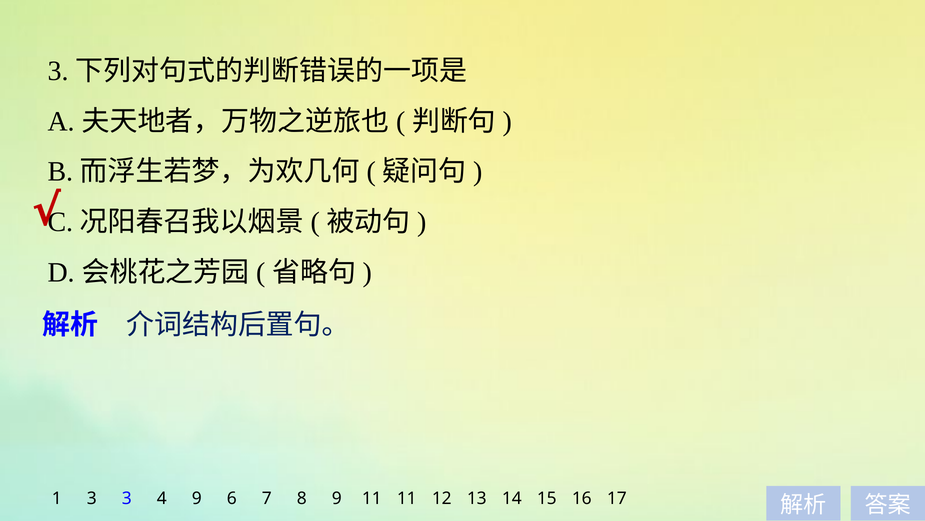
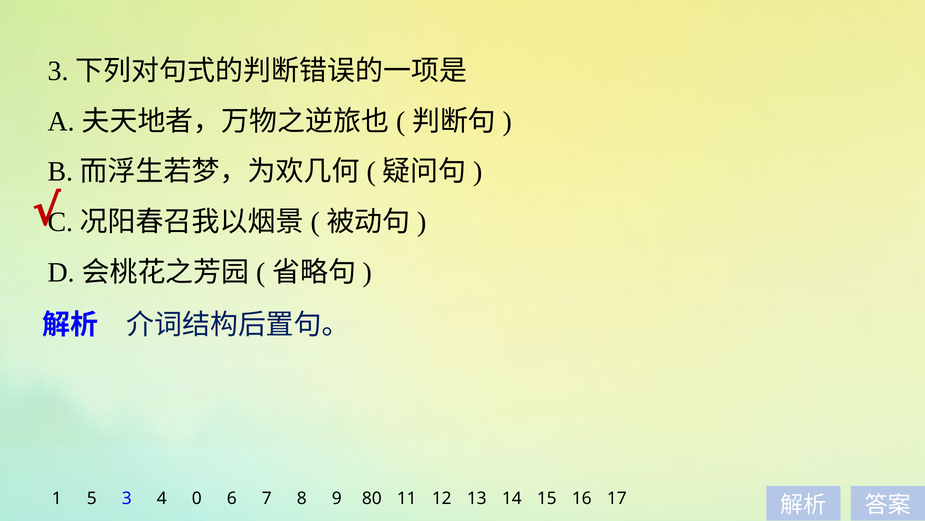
1 3: 3 -> 5
4 9: 9 -> 0
9 11: 11 -> 80
